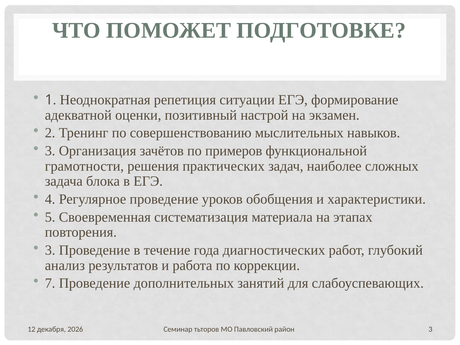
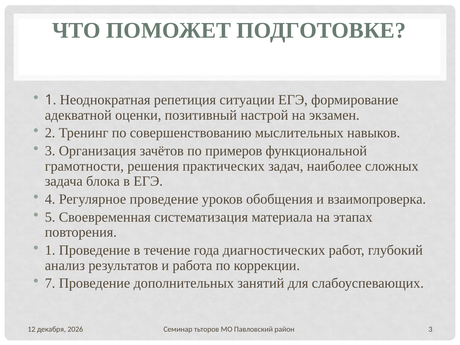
характеристики: характеристики -> взаимопроверка
3 at (50, 250): 3 -> 1
